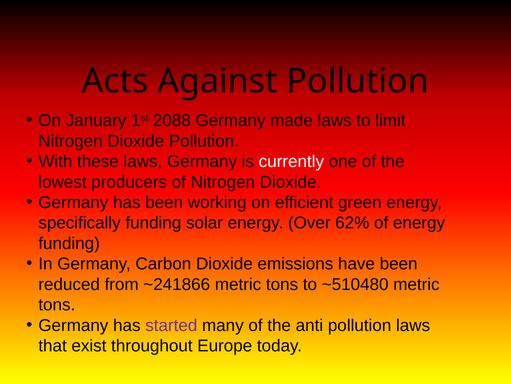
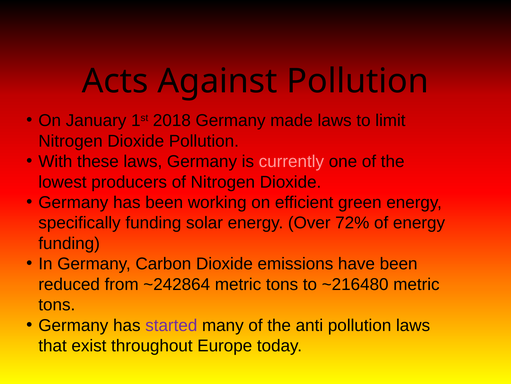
2088: 2088 -> 2018
currently colour: white -> pink
62%: 62% -> 72%
~241866: ~241866 -> ~242864
~510480: ~510480 -> ~216480
